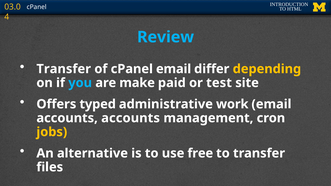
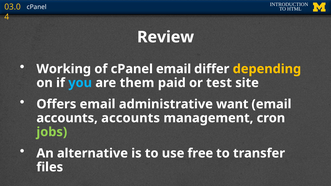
Review colour: light blue -> white
Transfer at (64, 69): Transfer -> Working
make: make -> them
Offers typed: typed -> email
work: work -> want
jobs colour: yellow -> light green
